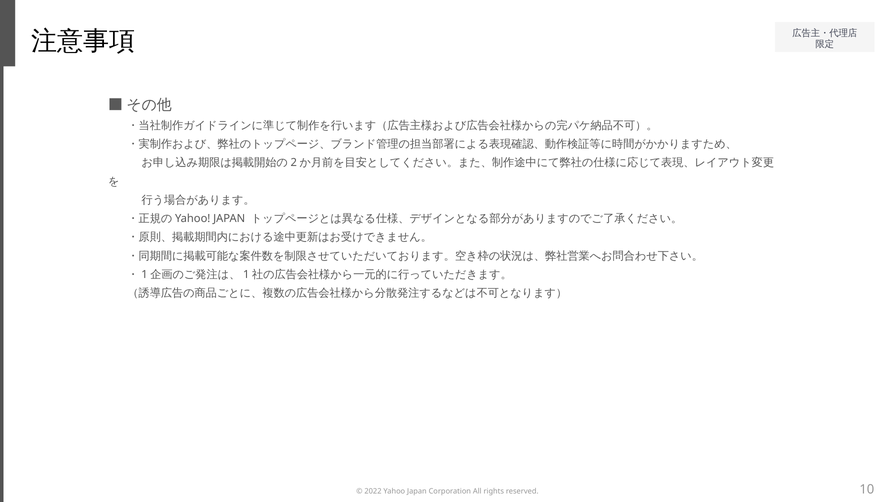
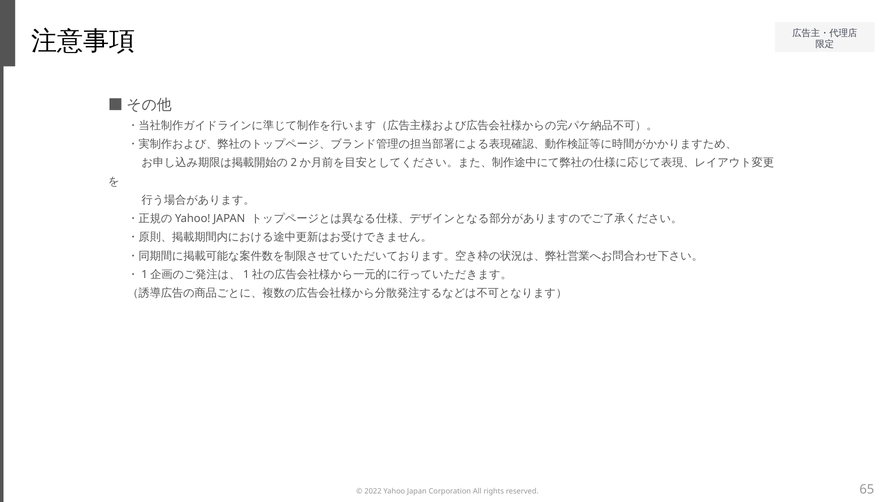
10: 10 -> 65
